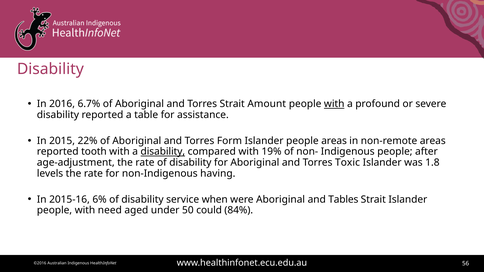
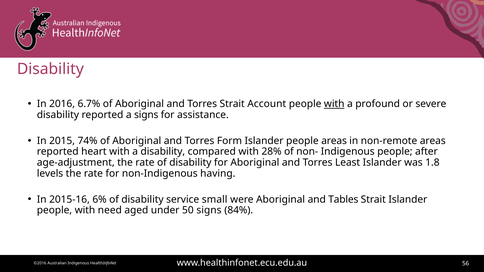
Amount: Amount -> Account
a table: table -> signs
22%: 22% -> 74%
tooth: tooth -> heart
disability at (163, 152) underline: present -> none
19%: 19% -> 28%
Toxic: Toxic -> Least
when: when -> small
50 could: could -> signs
